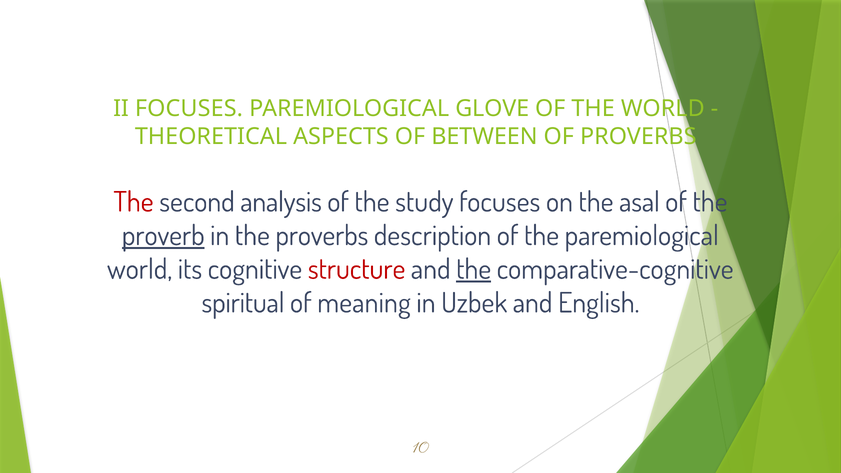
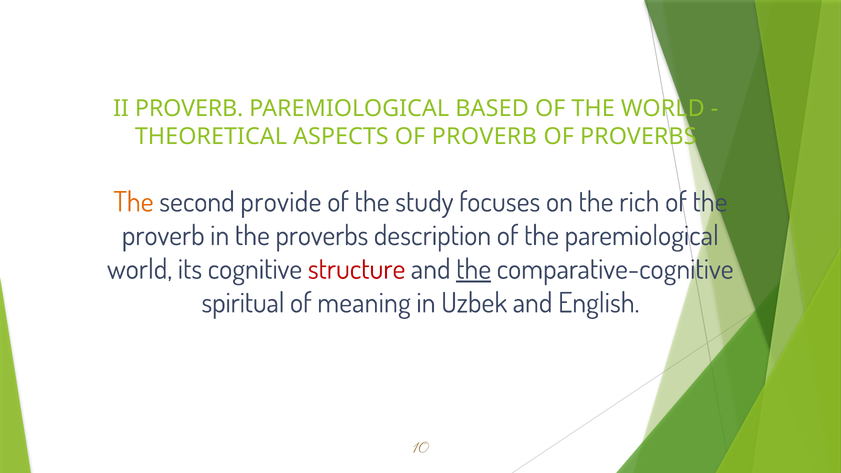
II FOCUSES: FOCUSES -> PROVERB
GLOVE: GLOVE -> BASED
OF BETWEEN: BETWEEN -> PROVERB
The at (134, 202) colour: red -> orange
analysis: analysis -> provide
asal: asal -> rich
proverb at (163, 236) underline: present -> none
